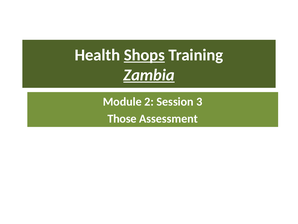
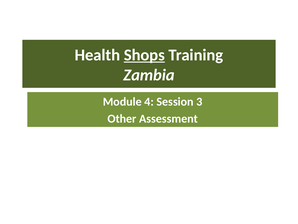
Zambia underline: present -> none
2: 2 -> 4
Those: Those -> Other
